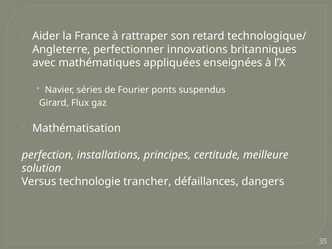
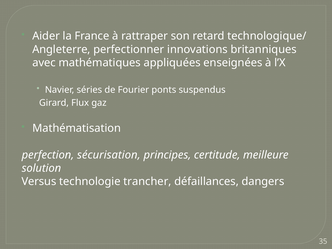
installations: installations -> sécurisation
